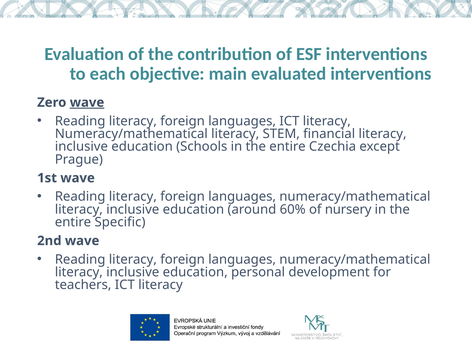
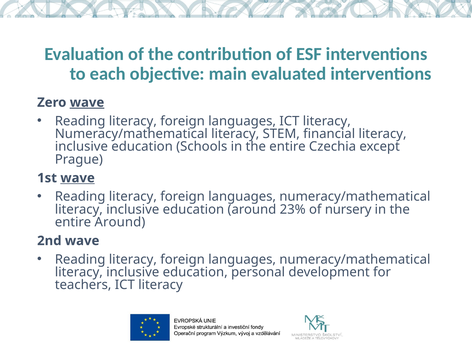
wave at (78, 178) underline: none -> present
60%: 60% -> 23%
entire Specific: Specific -> Around
